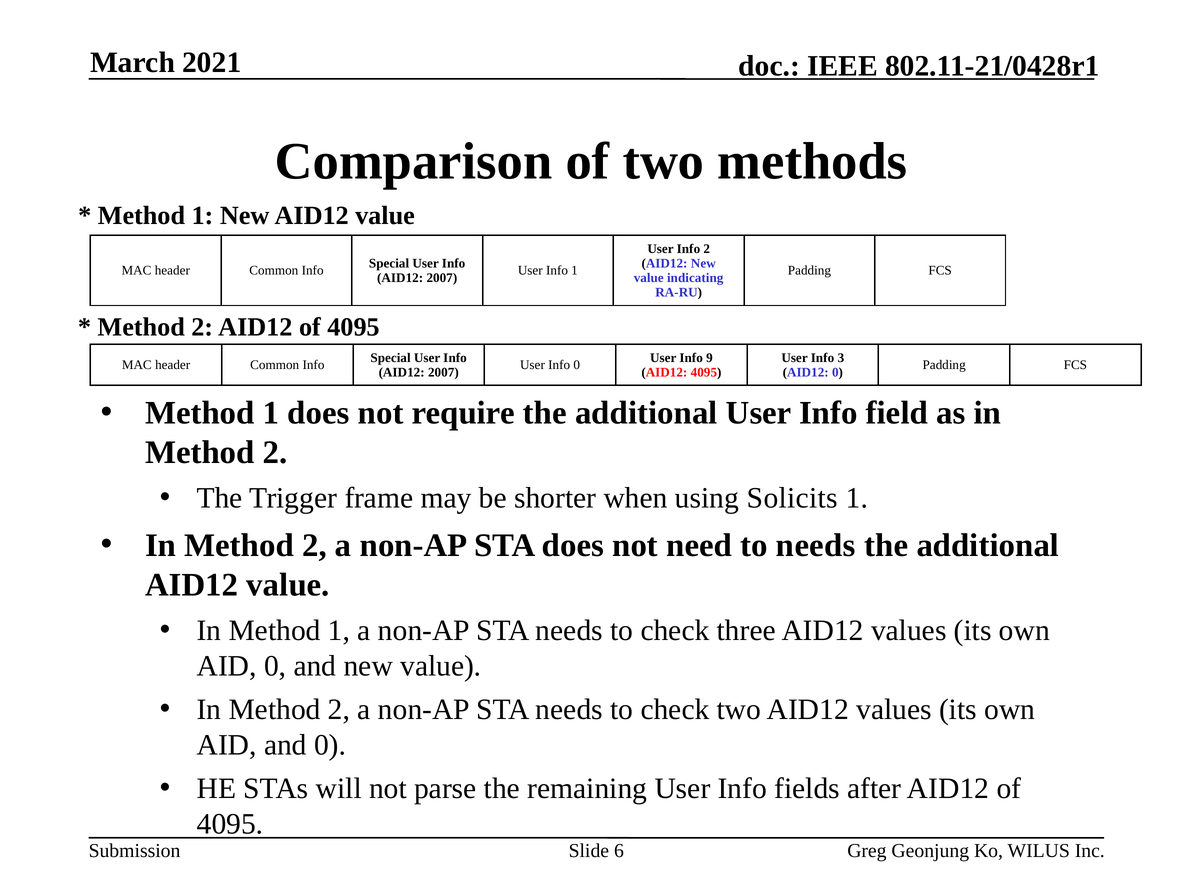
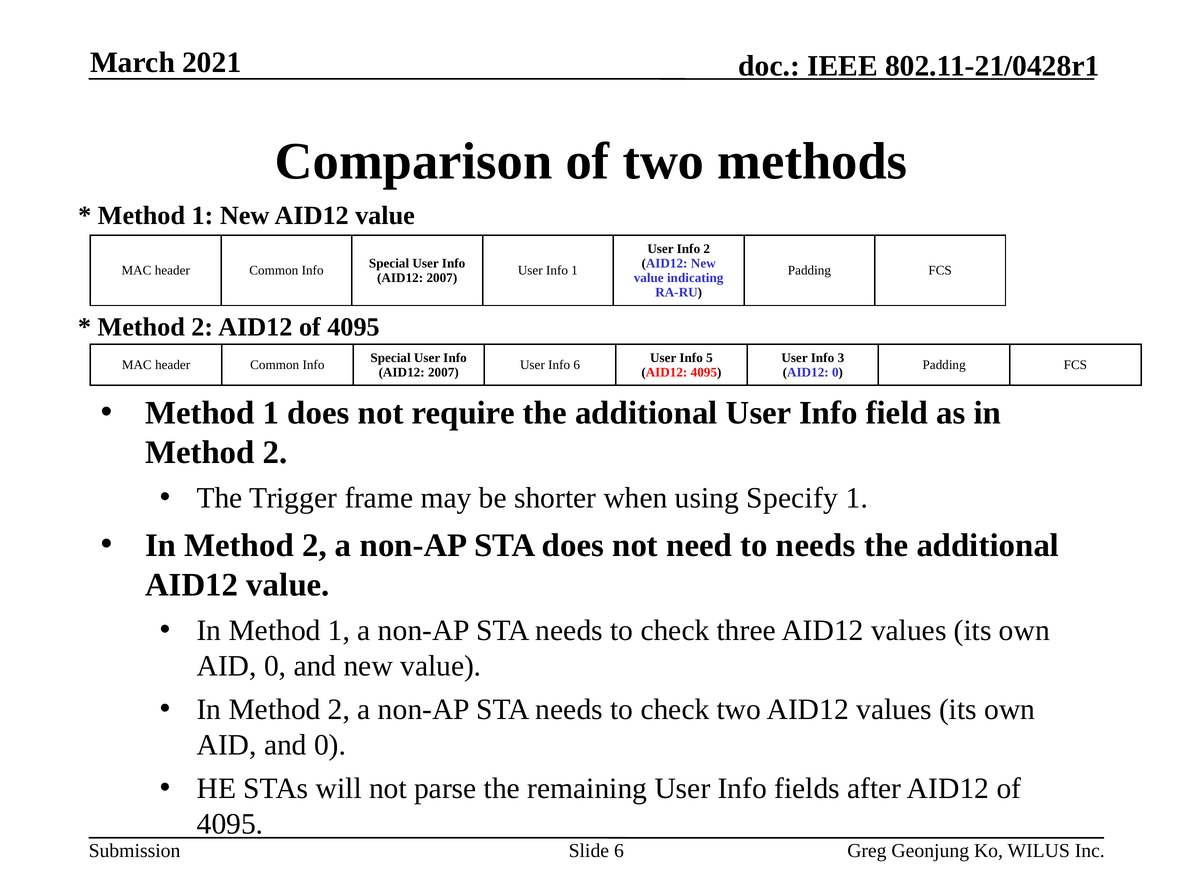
9: 9 -> 5
Info 0: 0 -> 6
Solicits: Solicits -> Specify
